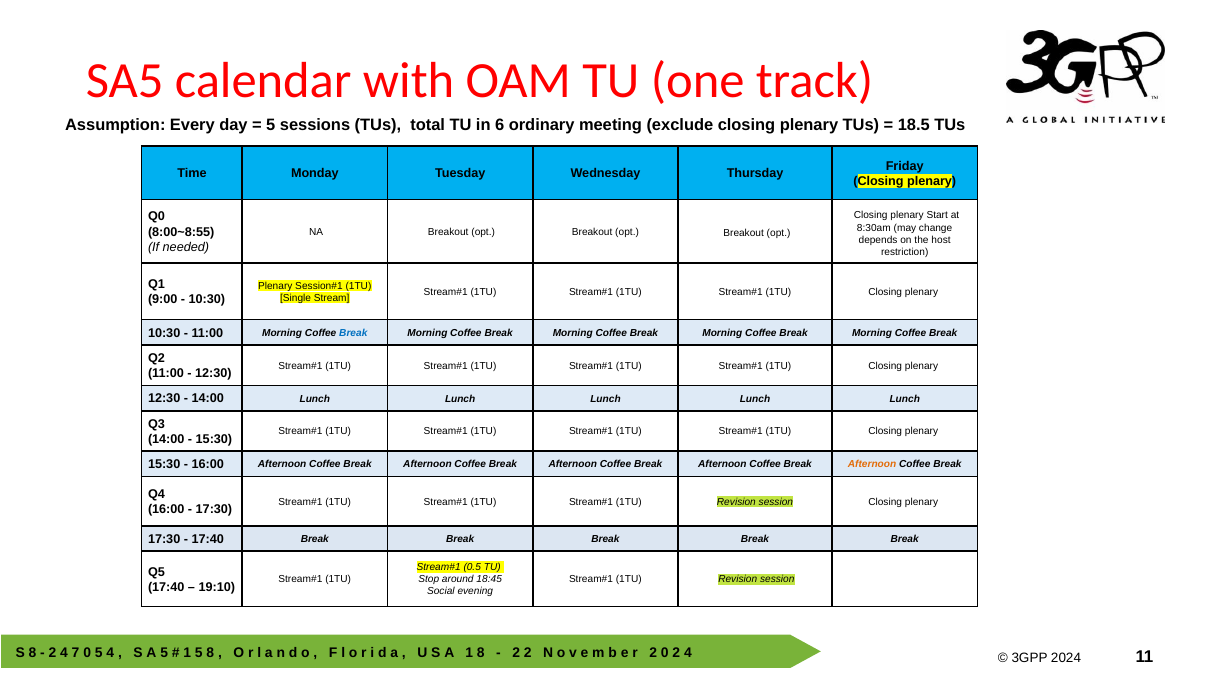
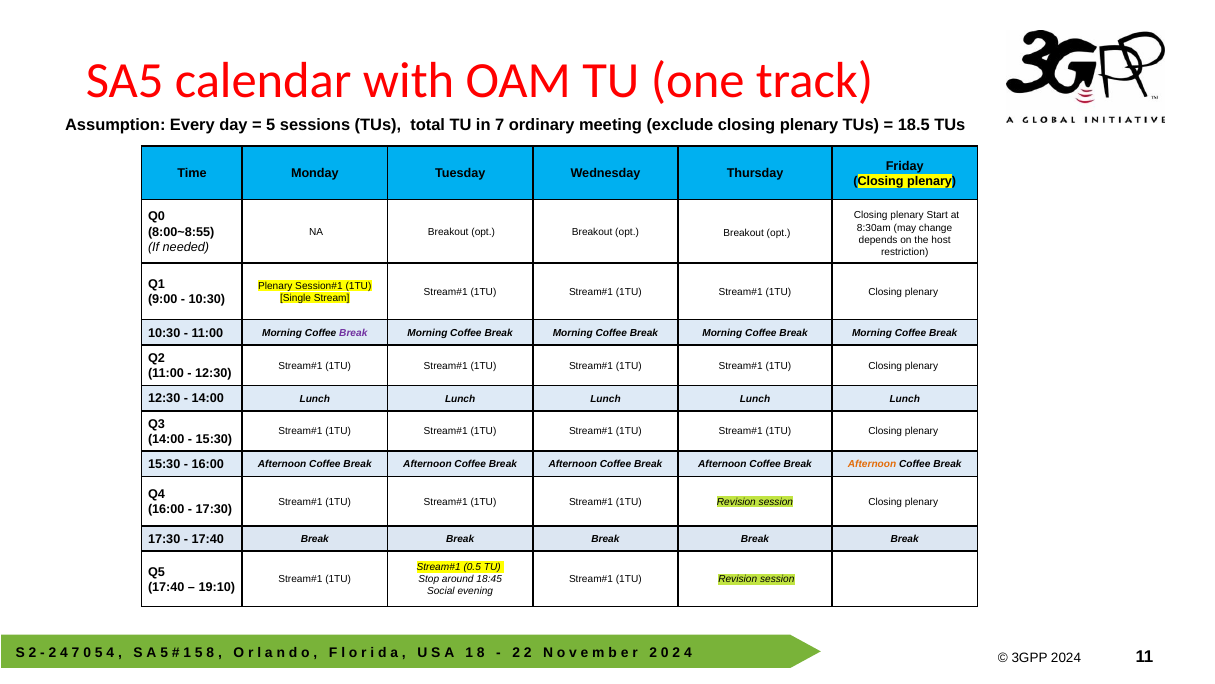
in 6: 6 -> 7
Break at (353, 333) colour: blue -> purple
8 at (32, 653): 8 -> 2
